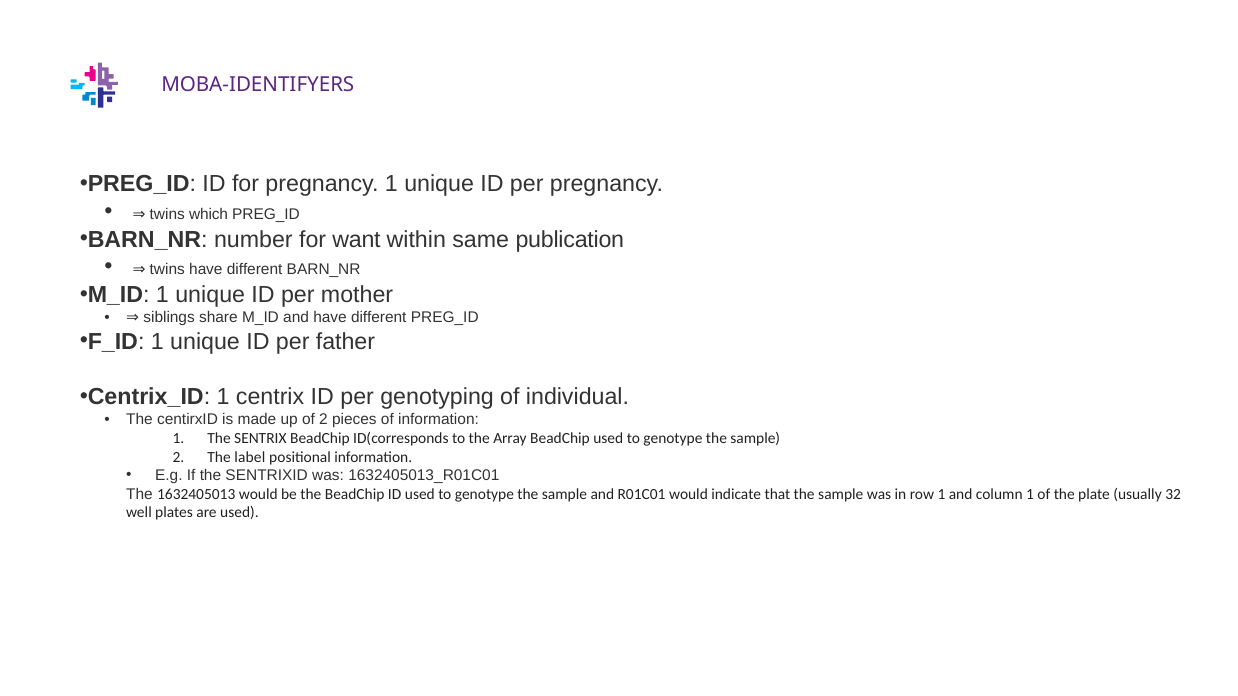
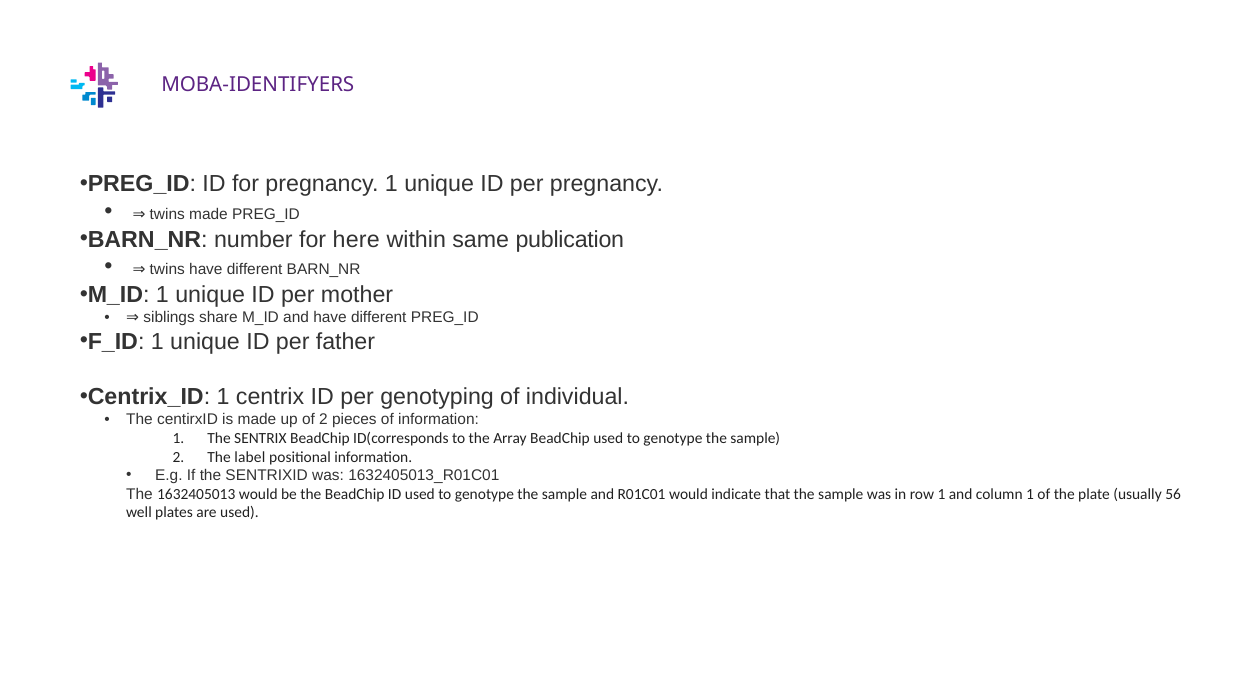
twins which: which -> made
want: want -> here
32: 32 -> 56
